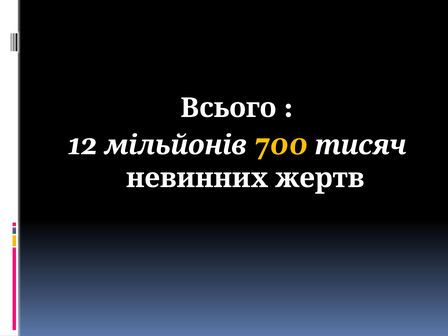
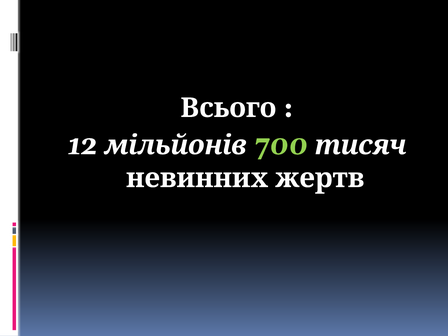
700 colour: yellow -> light green
